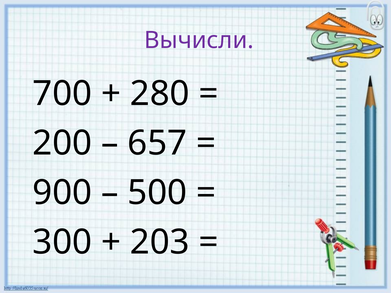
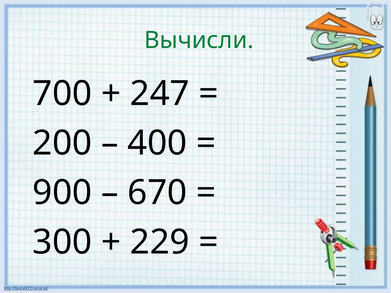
Вычисли colour: purple -> green
280: 280 -> 247
657: 657 -> 400
500: 500 -> 670
203: 203 -> 229
